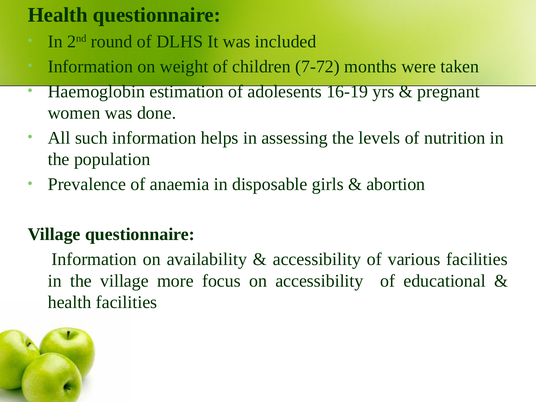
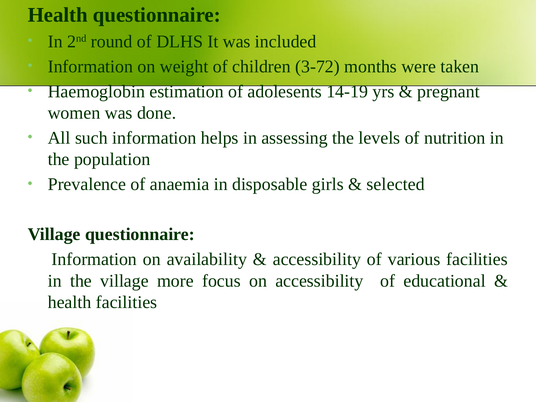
7-72: 7-72 -> 3-72
16-19: 16-19 -> 14-19
abortion: abortion -> selected
